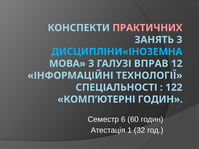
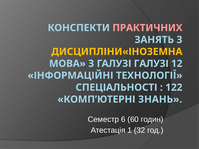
ДИСЦИПЛІНИ«ІНОЗЕМНА colour: light blue -> yellow
ГАЛУЗІ ВПРАВ: ВПРАВ -> ГАЛУЗІ
КОМП’ЮТЕРНІ ГОДИН: ГОДИН -> ЗНАНЬ
